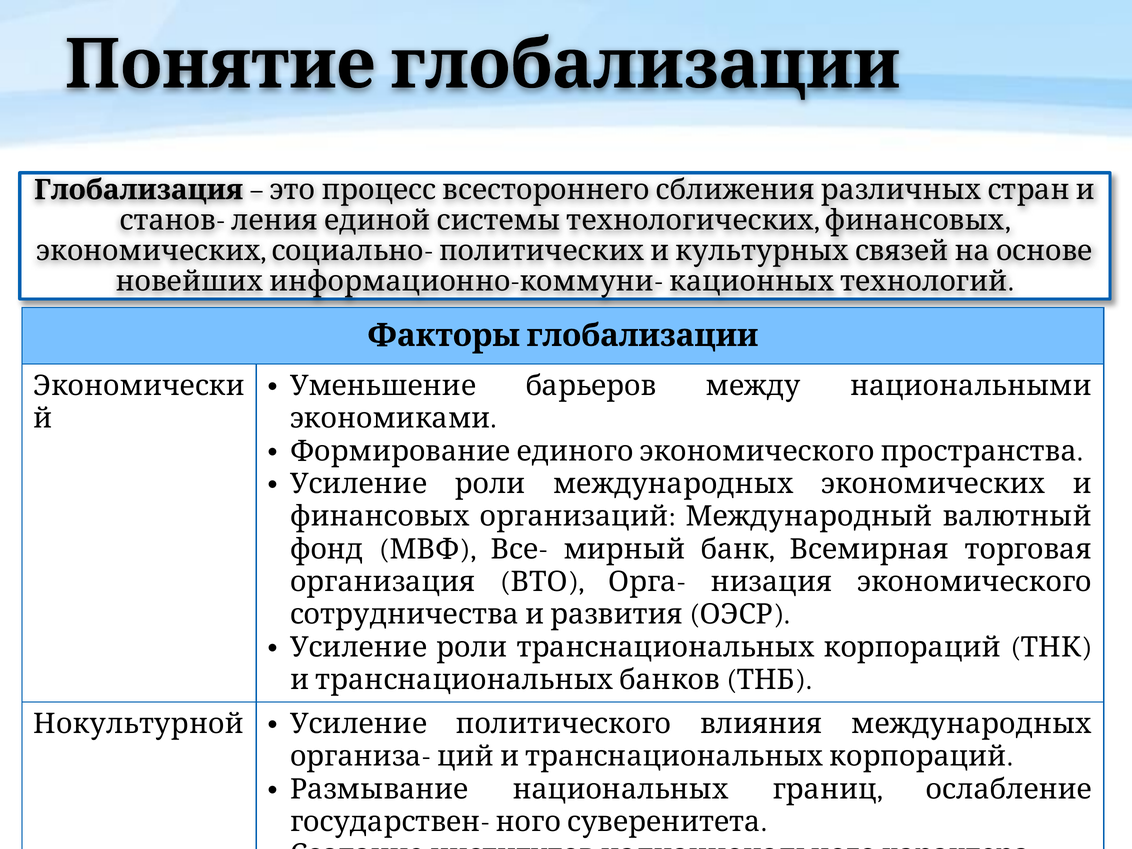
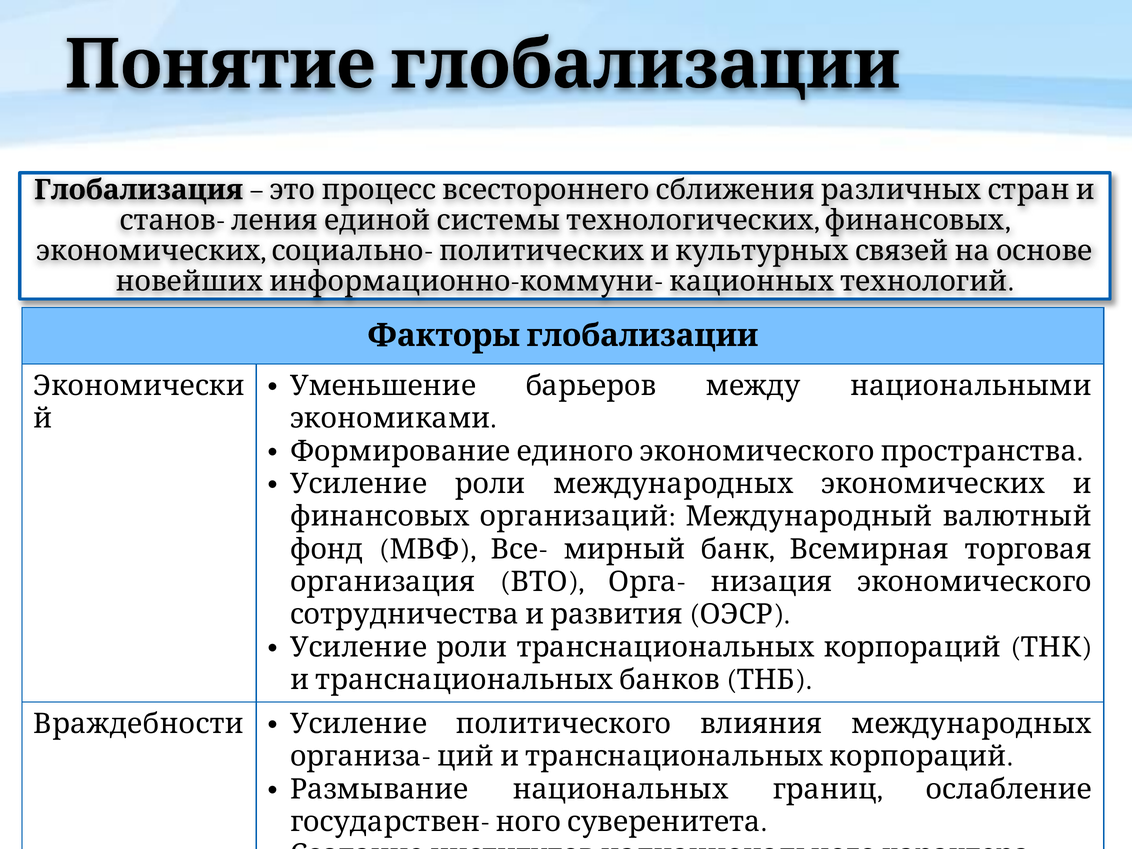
Нокультурной: Нокультурной -> Враждебности
